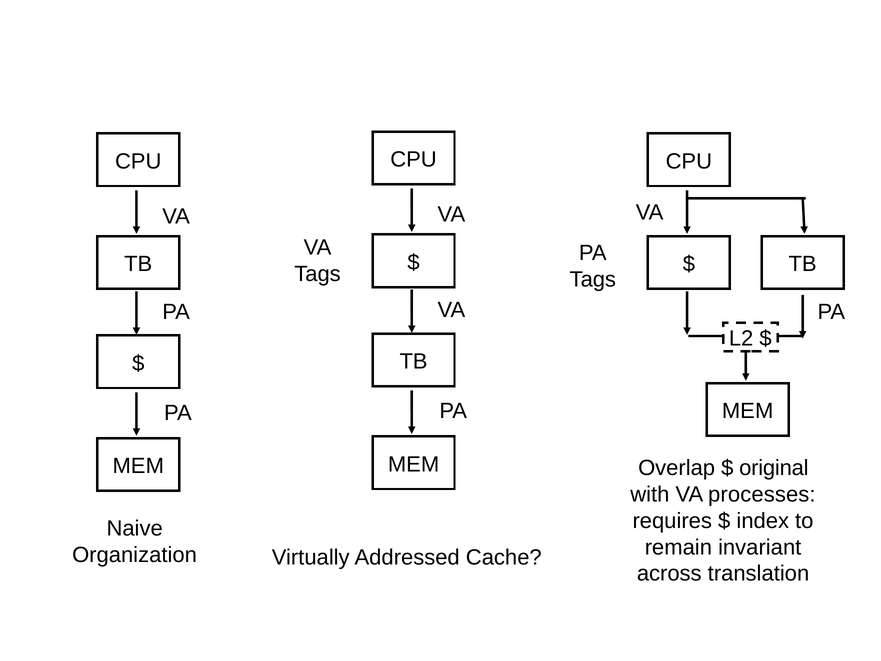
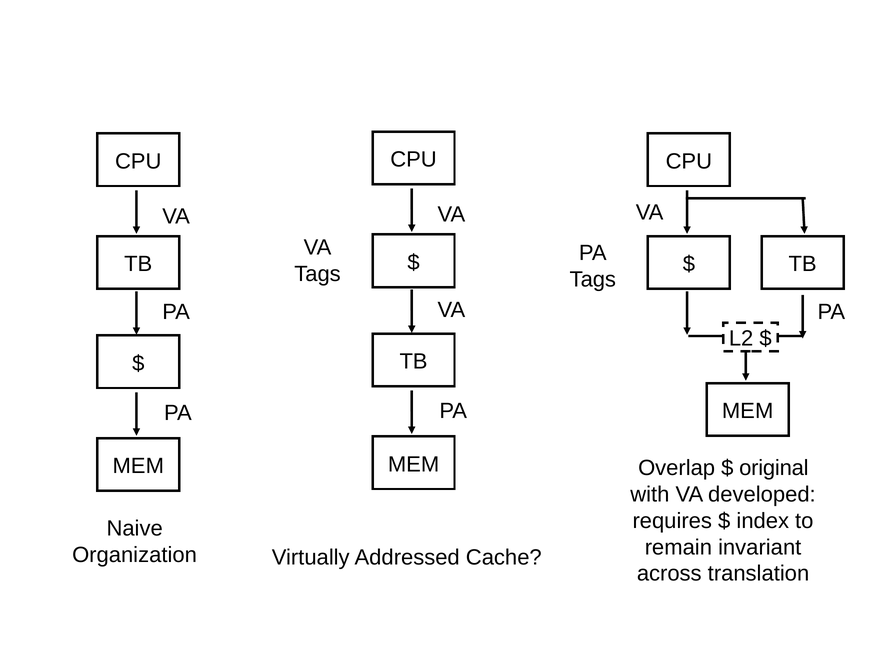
processes: processes -> developed
